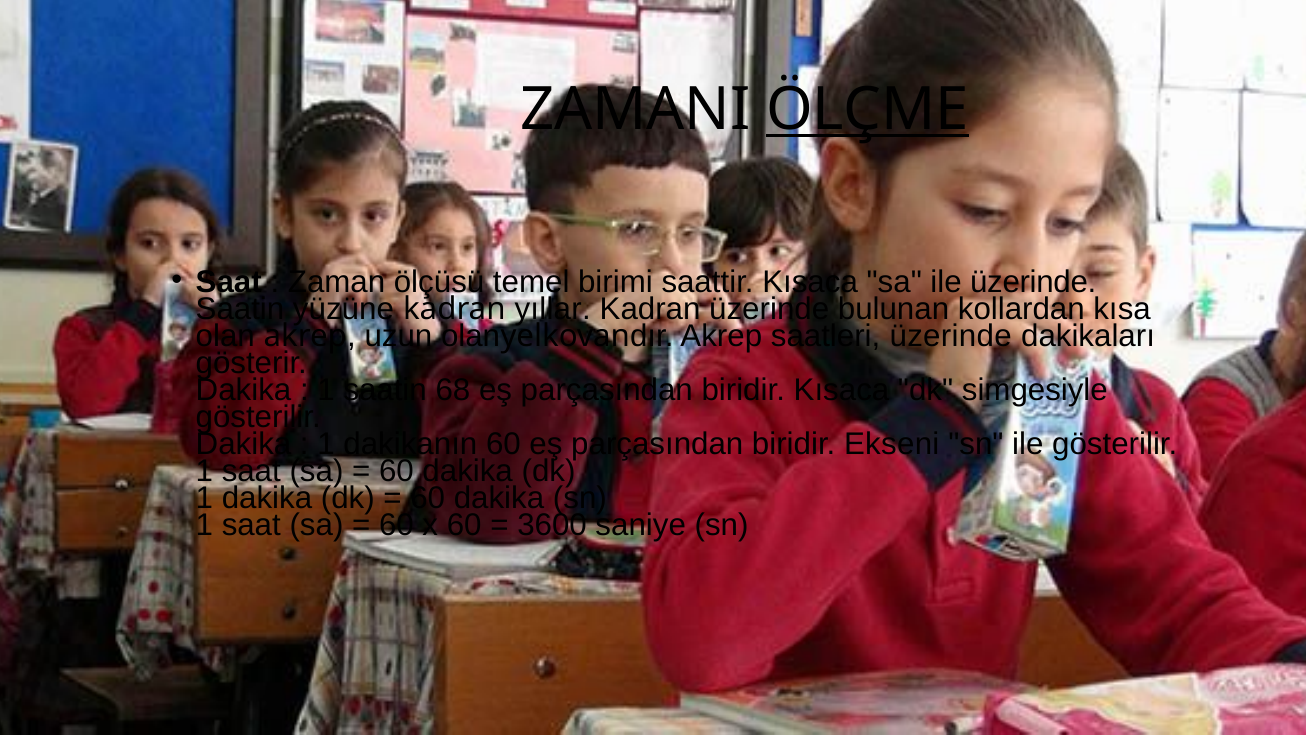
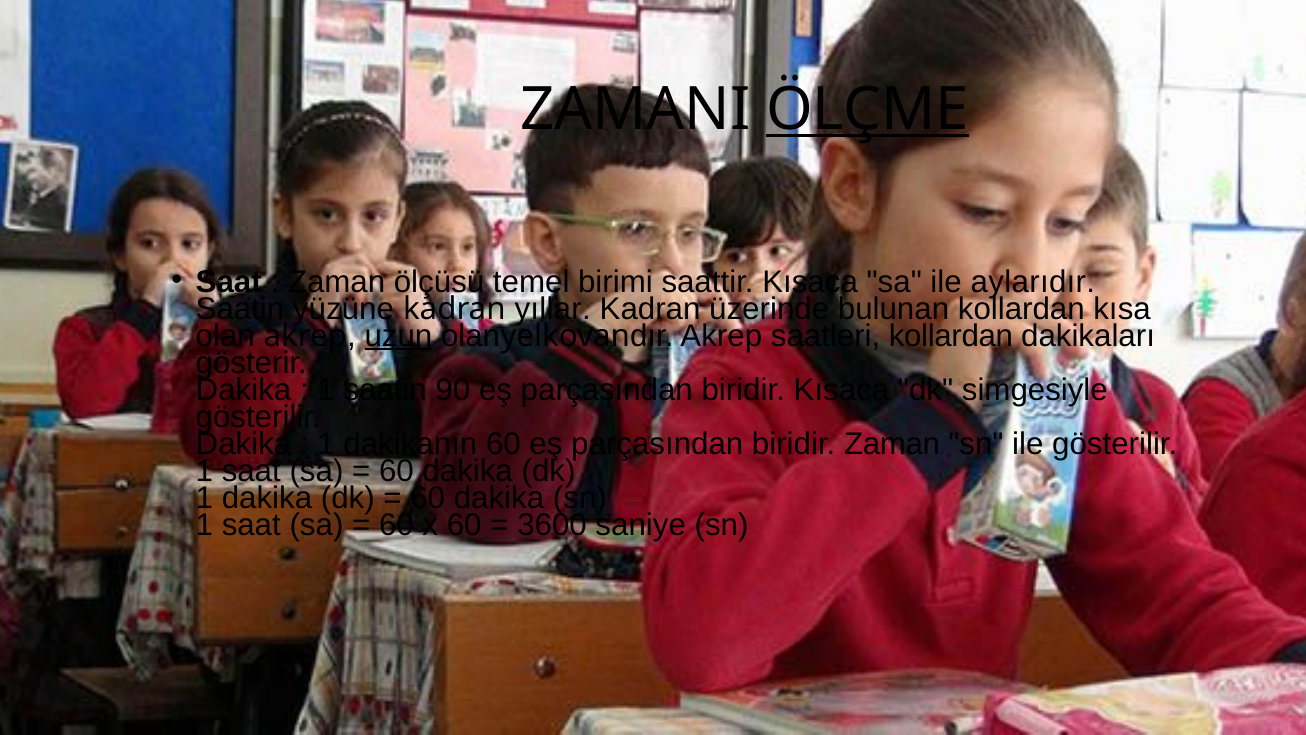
ile üzerinde: üzerinde -> aylarıdır
uzun underline: none -> present
saatleri üzerinde: üzerinde -> kollardan
68: 68 -> 90
biridir Ekseni: Ekseni -> Zaman
